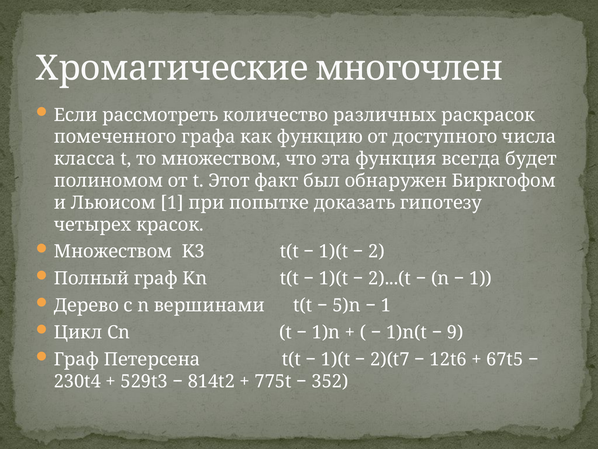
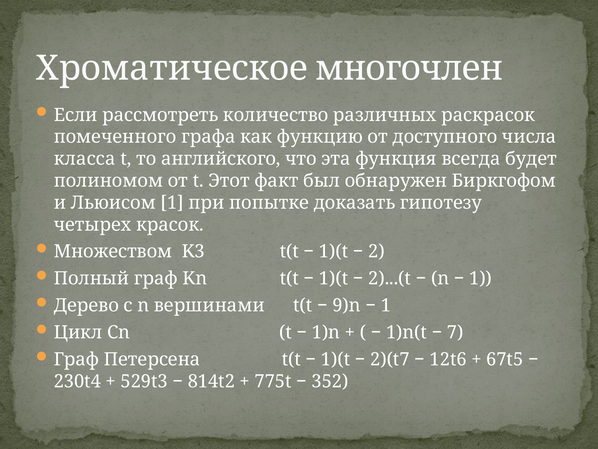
Хроматические: Хроматические -> Хроматическое
то множеством: множеством -> английского
5)n: 5)n -> 9)n
9: 9 -> 7
